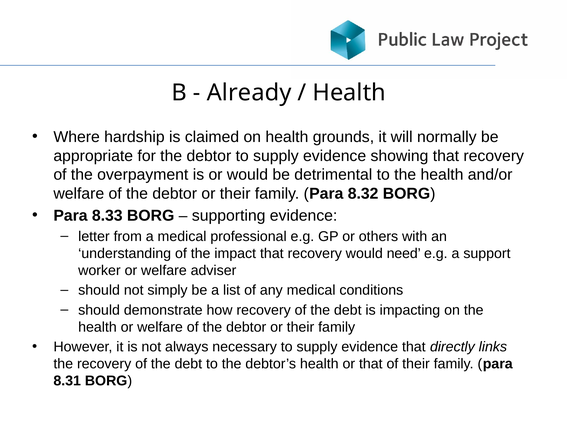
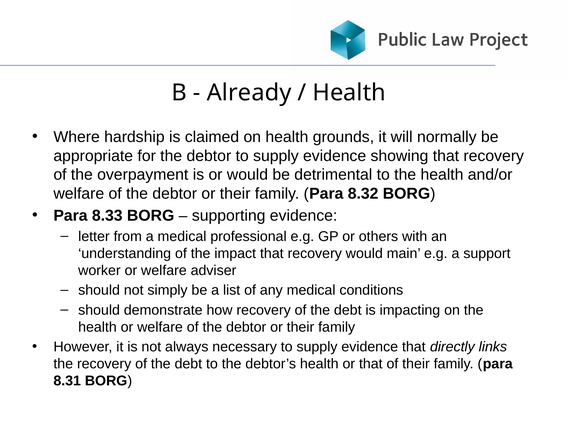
need: need -> main
